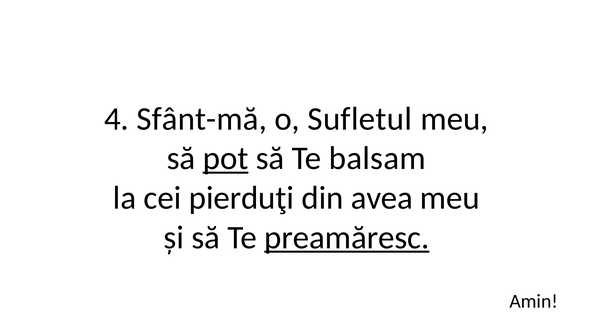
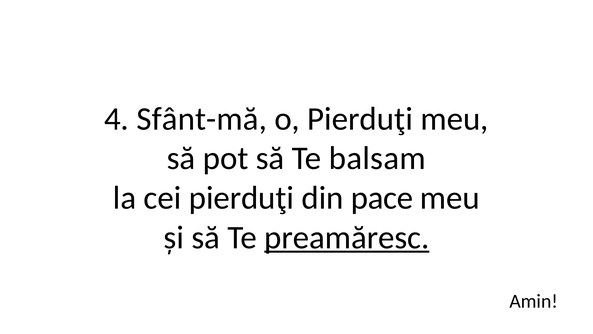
o Sufletul: Sufletul -> Pierduţi
pot underline: present -> none
avea: avea -> pace
